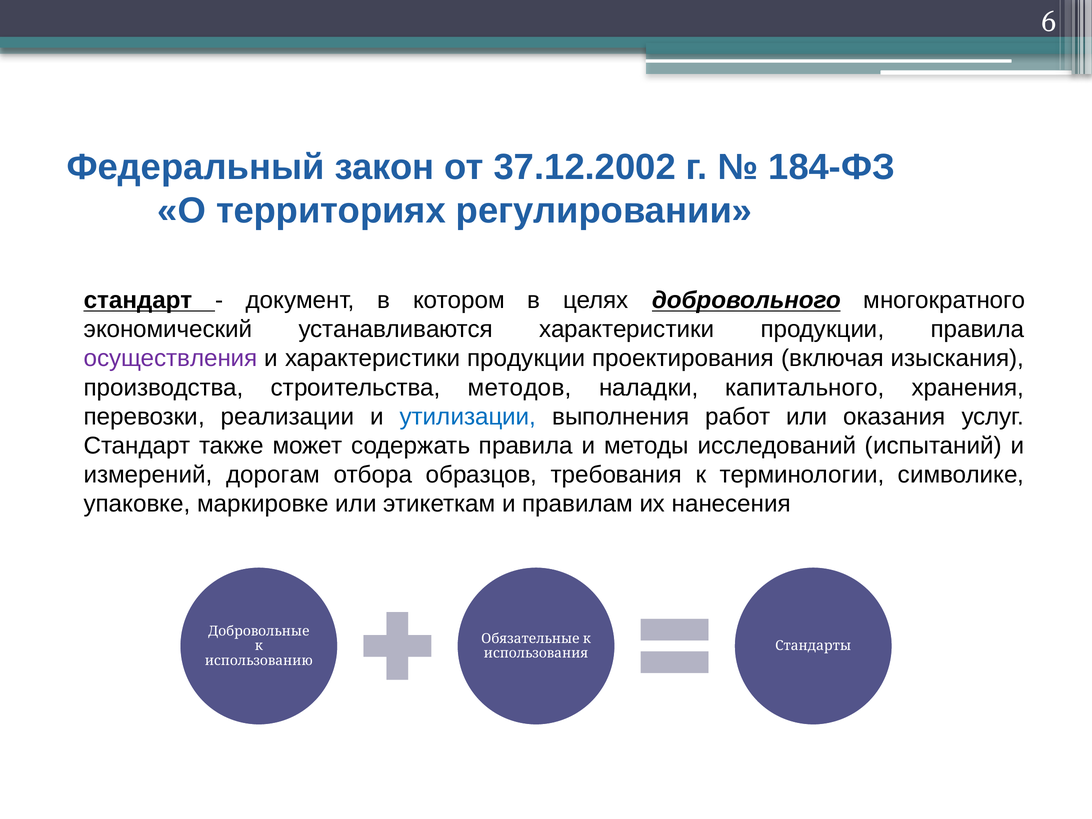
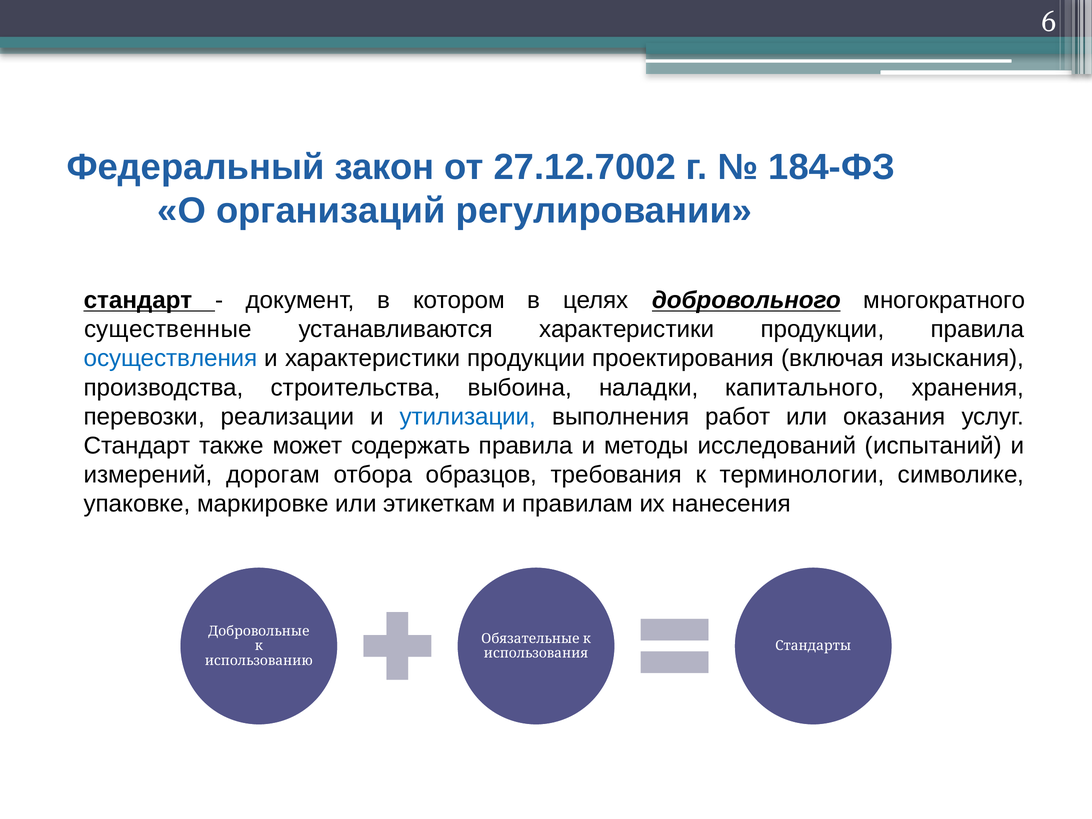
37.12.2002: 37.12.2002 -> 27.12.7002
территориях: территориях -> организаций
экономический: экономический -> существенные
осуществления colour: purple -> blue
методов: методов -> выбоина
